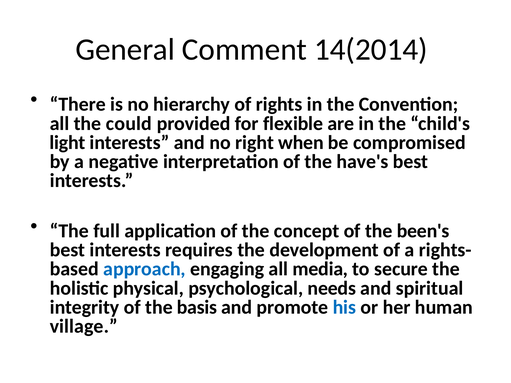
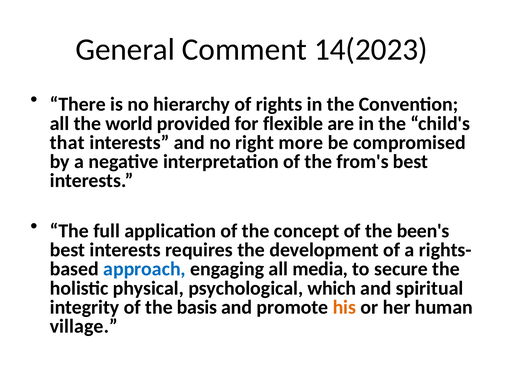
14(2014: 14(2014 -> 14(2023
could: could -> world
light: light -> that
when: when -> more
have's: have's -> from's
needs: needs -> which
his colour: blue -> orange
